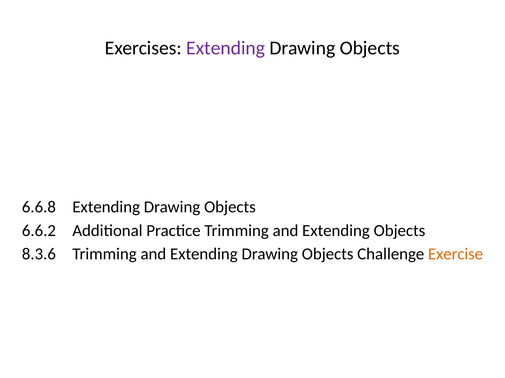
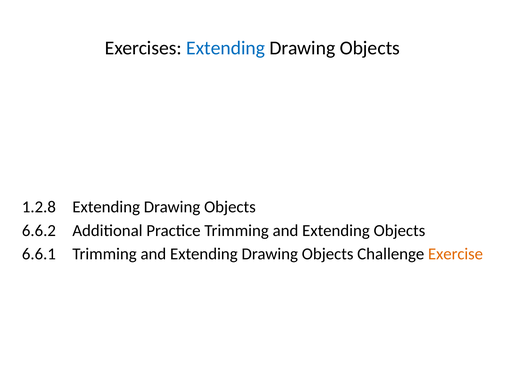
Extending at (226, 48) colour: purple -> blue
6.6.8: 6.6.8 -> 1.2.8
8.3.6: 8.3.6 -> 6.6.1
